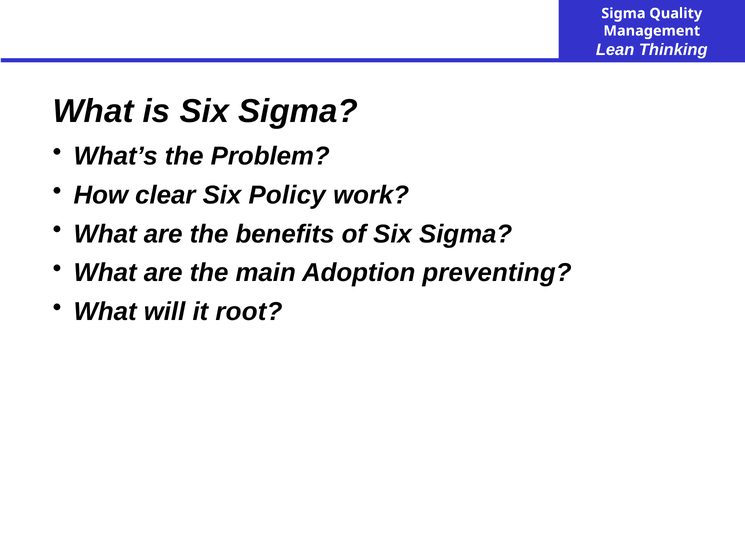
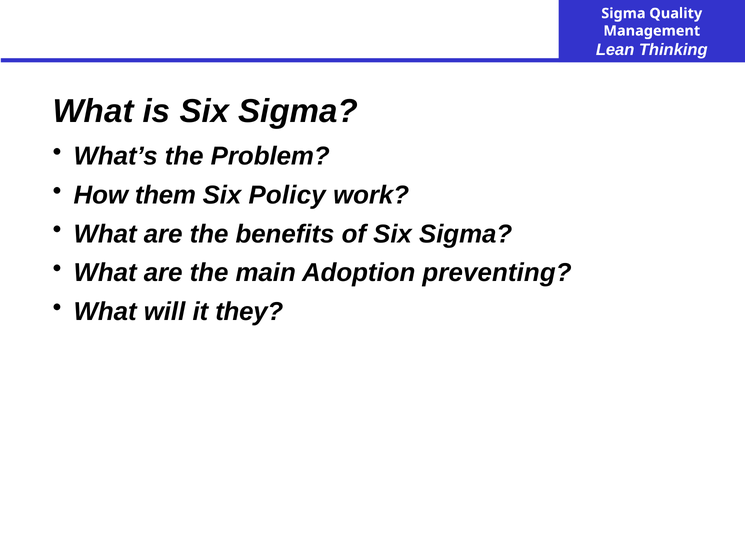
clear: clear -> them
root: root -> they
